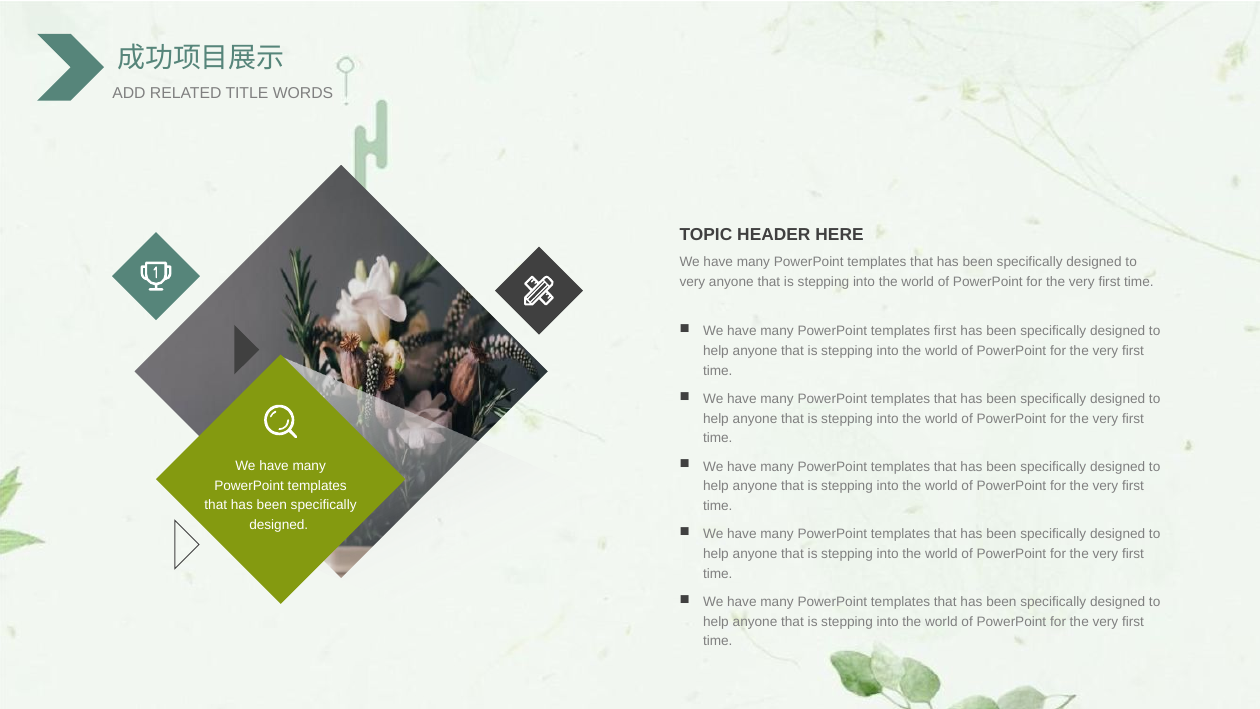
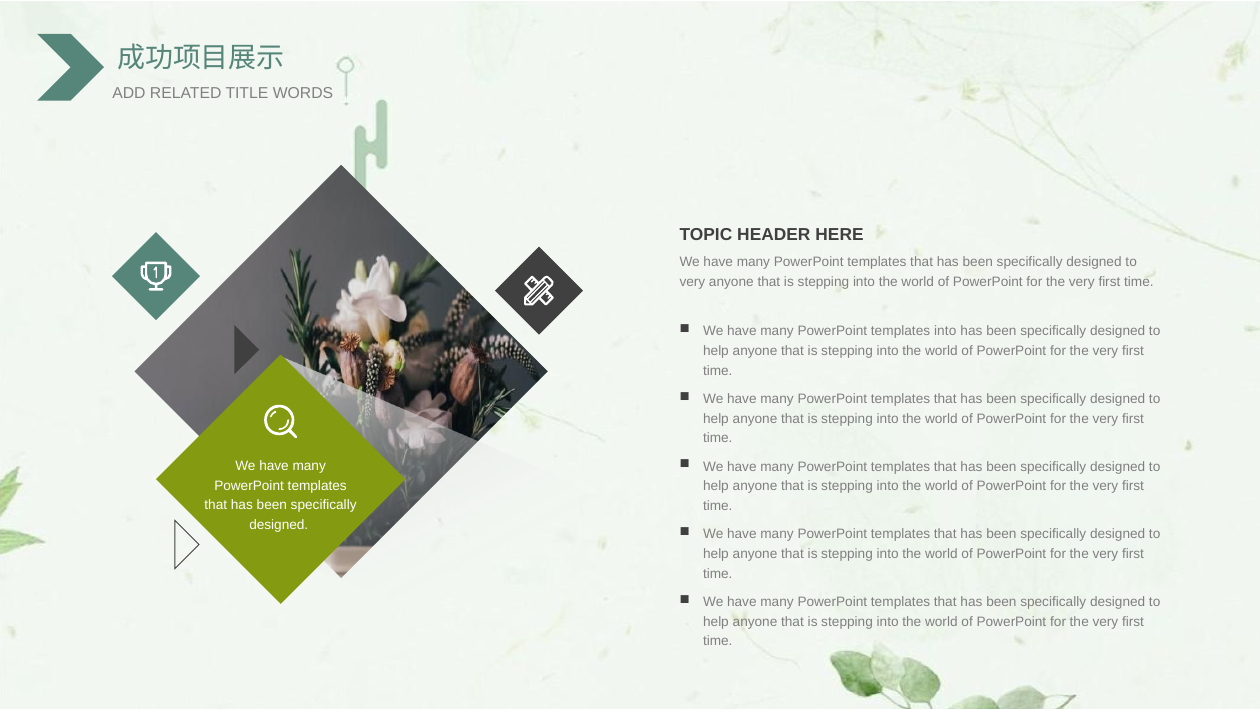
templates first: first -> into
